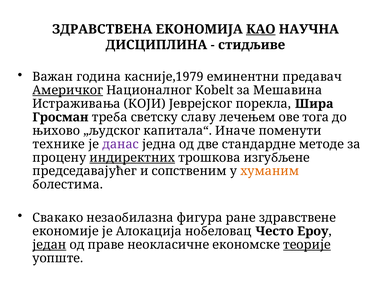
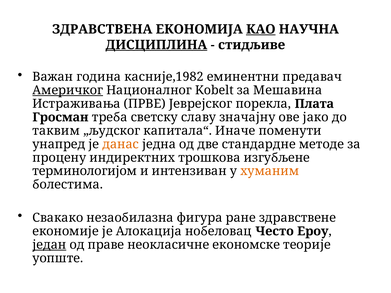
ДИСЦИПЛИНА underline: none -> present
касније,1979: касније,1979 -> касније,1982
КОЈИ: КОЈИ -> ПРВЕ
Шира: Шира -> Плата
лечењем: лечењем -> значајну
тога: тога -> јако
њихово: њихово -> таквим
технике: технике -> унапред
данас colour: purple -> orange
индиректних underline: present -> none
председавајућег: председавајућег -> терминологијом
сопственим: сопственим -> интензиван
теорије underline: present -> none
